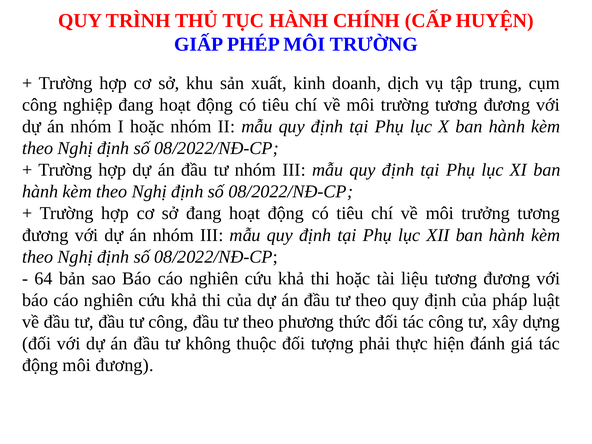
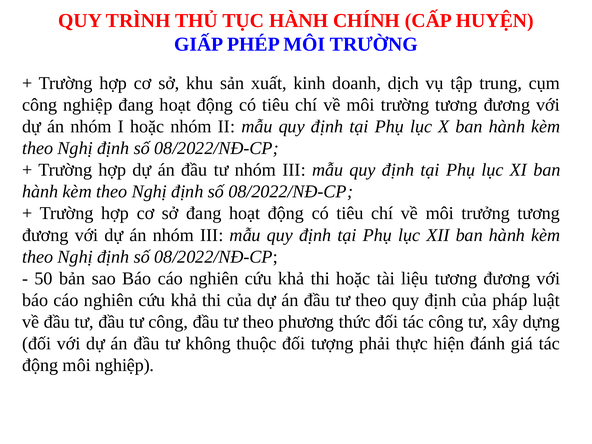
64: 64 -> 50
môi đương: đương -> nghiệp
